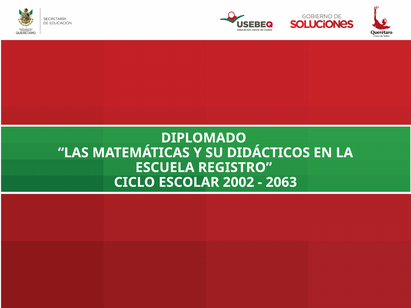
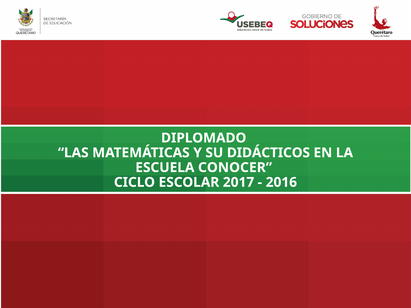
REGISTRO: REGISTRO -> CONOCER
2002: 2002 -> 2017
2063: 2063 -> 2016
